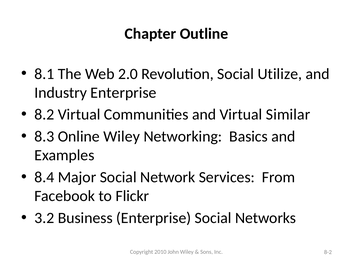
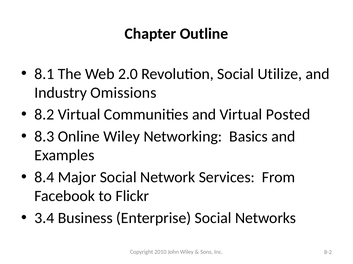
Industry Enterprise: Enterprise -> Omissions
Similar: Similar -> Posted
3.2: 3.2 -> 3.4
